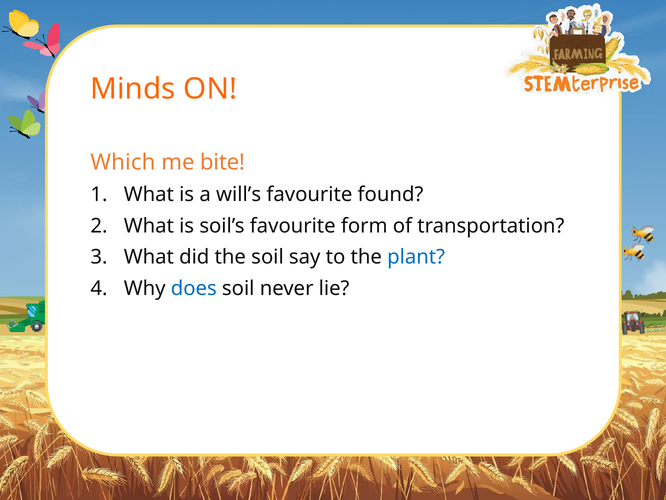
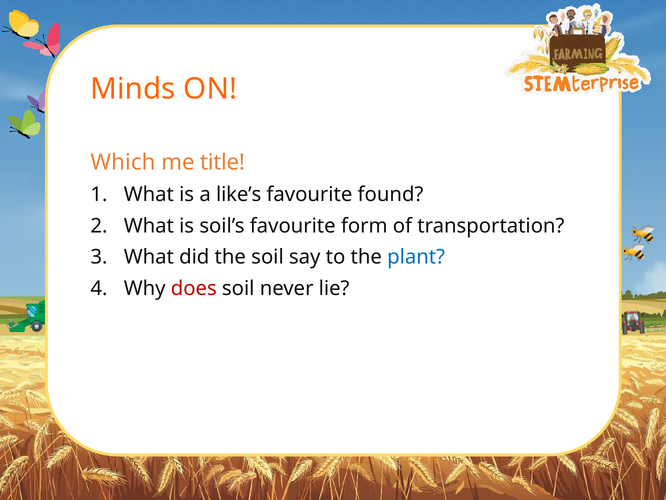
bite: bite -> title
will’s: will’s -> like’s
does colour: blue -> red
